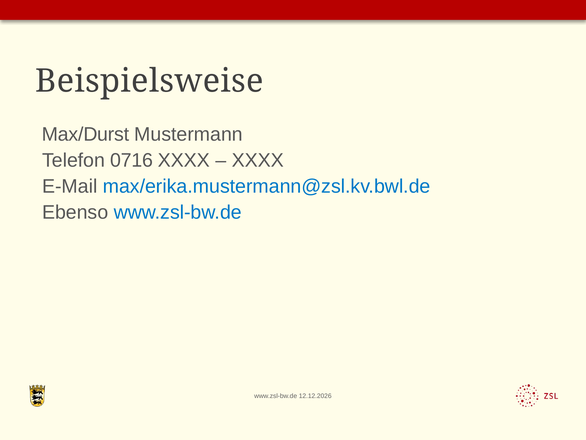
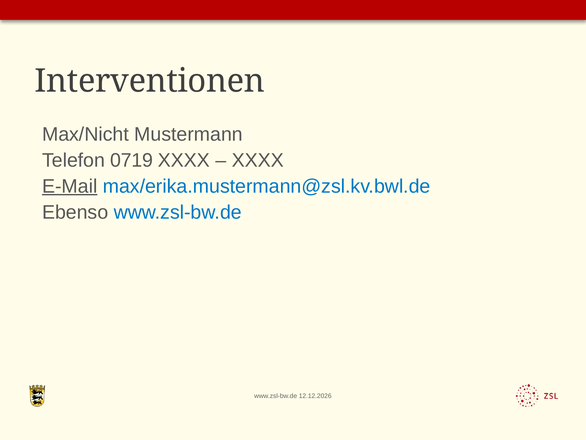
Beispielsweise: Beispielsweise -> Interventionen
Max/Durst: Max/Durst -> Max/Nicht
0716: 0716 -> 0719
E-Mail underline: none -> present
